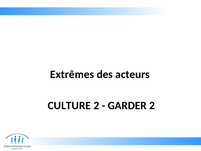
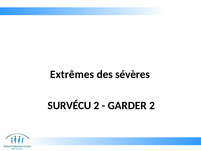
acteurs: acteurs -> sévères
CULTURE: CULTURE -> SURVÉCU
